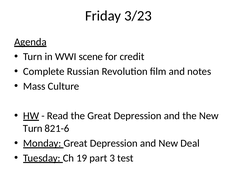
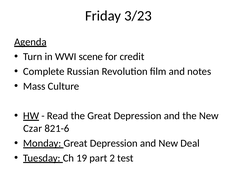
Turn at (33, 128): Turn -> Czar
3: 3 -> 2
